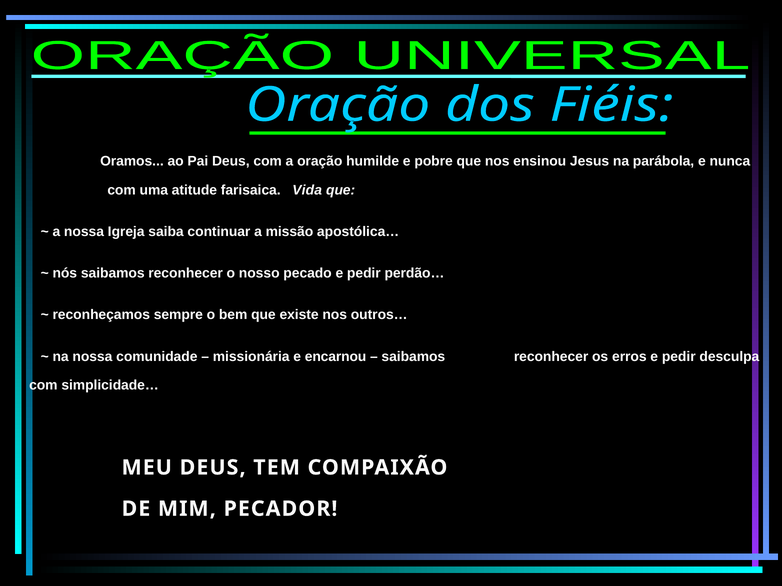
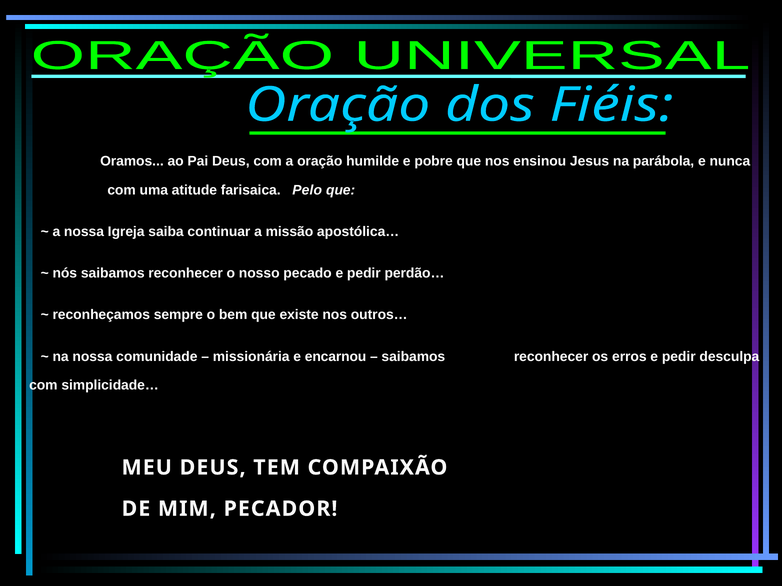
Vida: Vida -> Pelo
